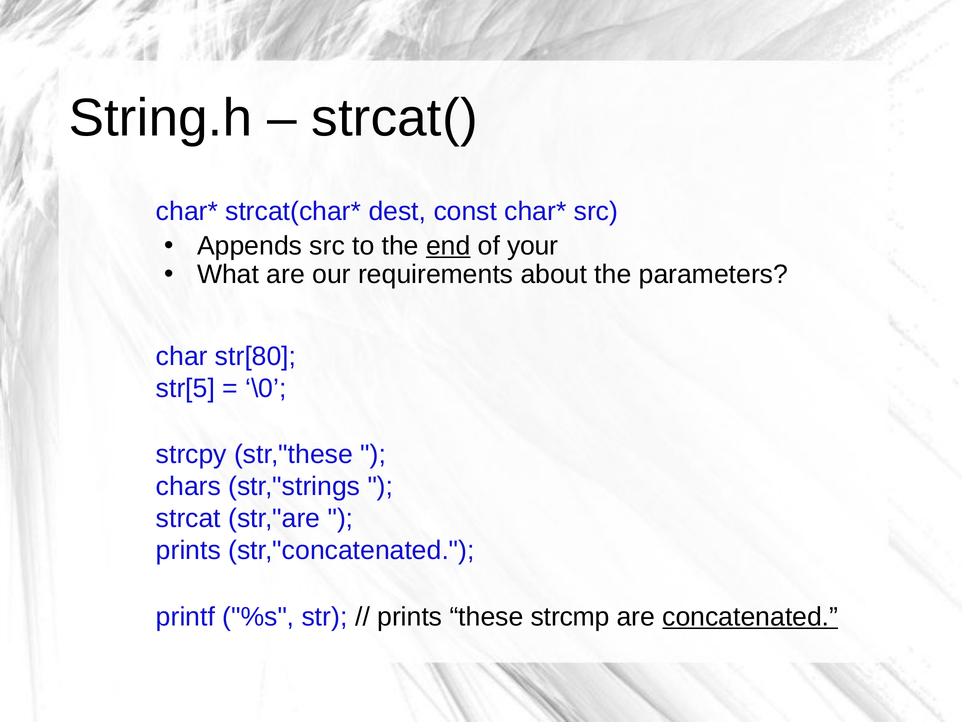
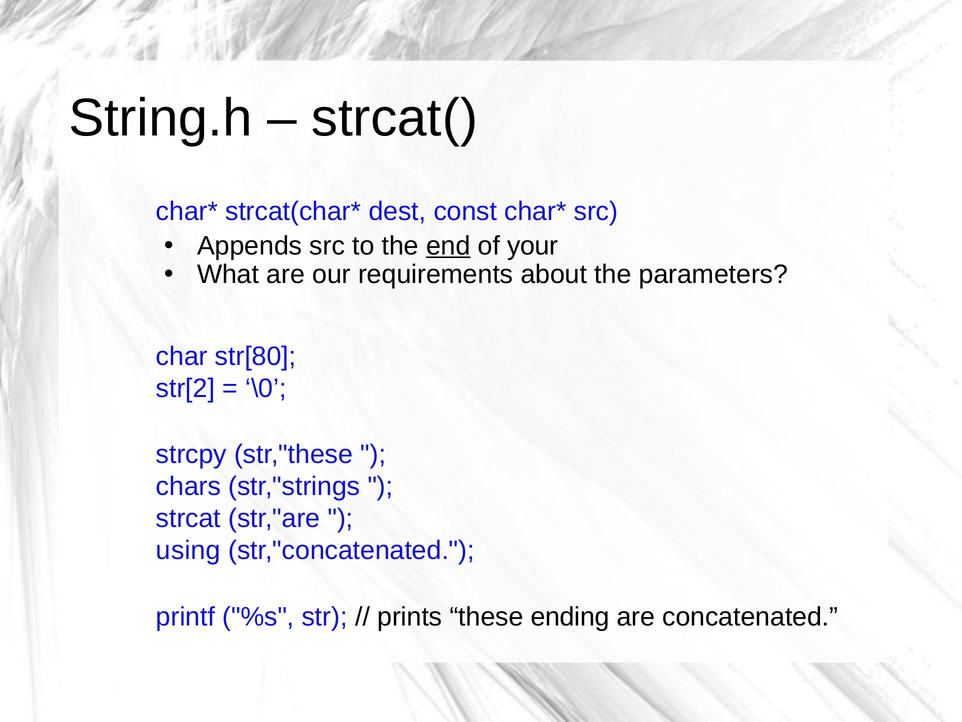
str[5: str[5 -> str[2
prints at (188, 550): prints -> using
strcmp: strcmp -> ending
concatenated underline: present -> none
